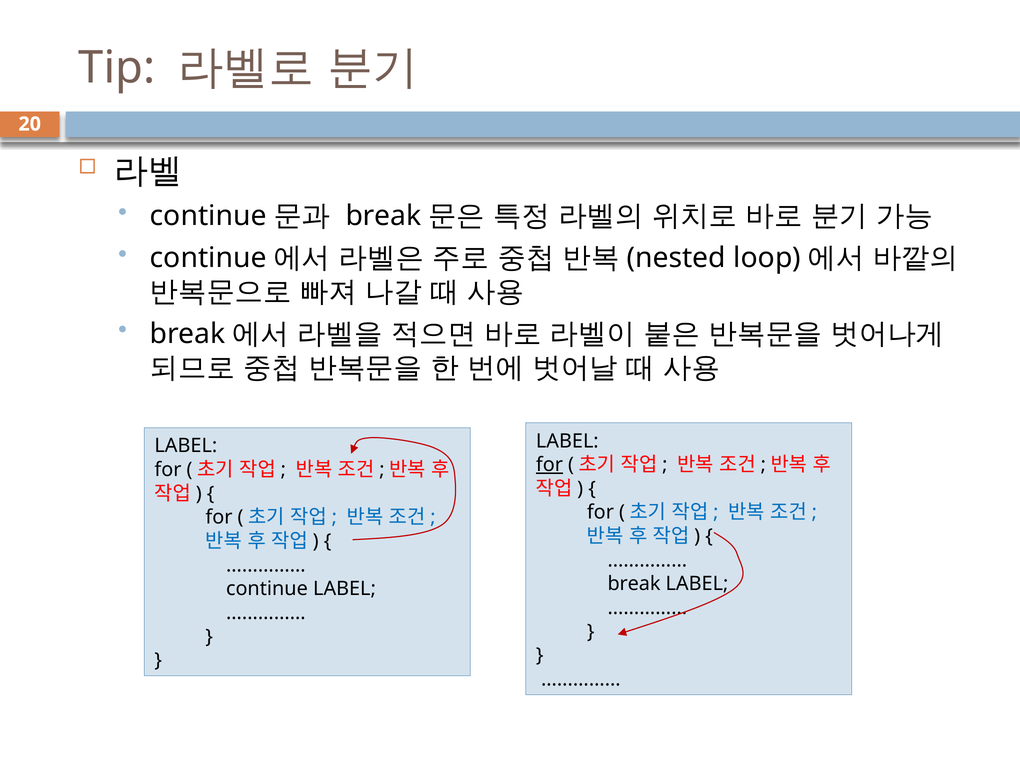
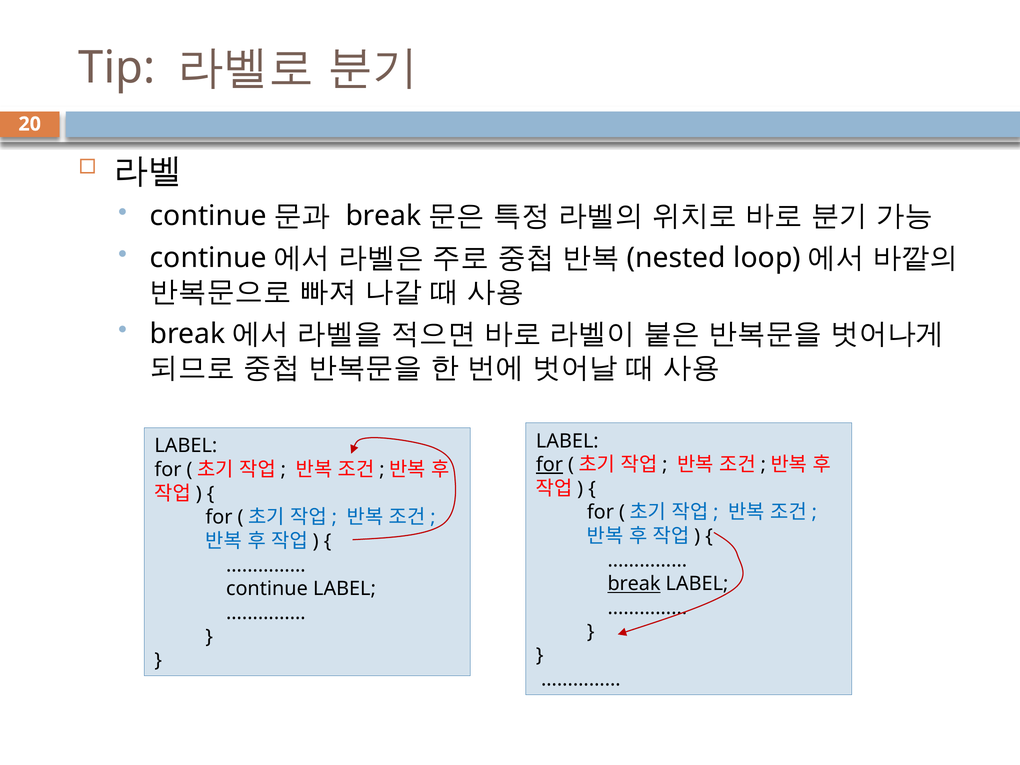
break underline: none -> present
